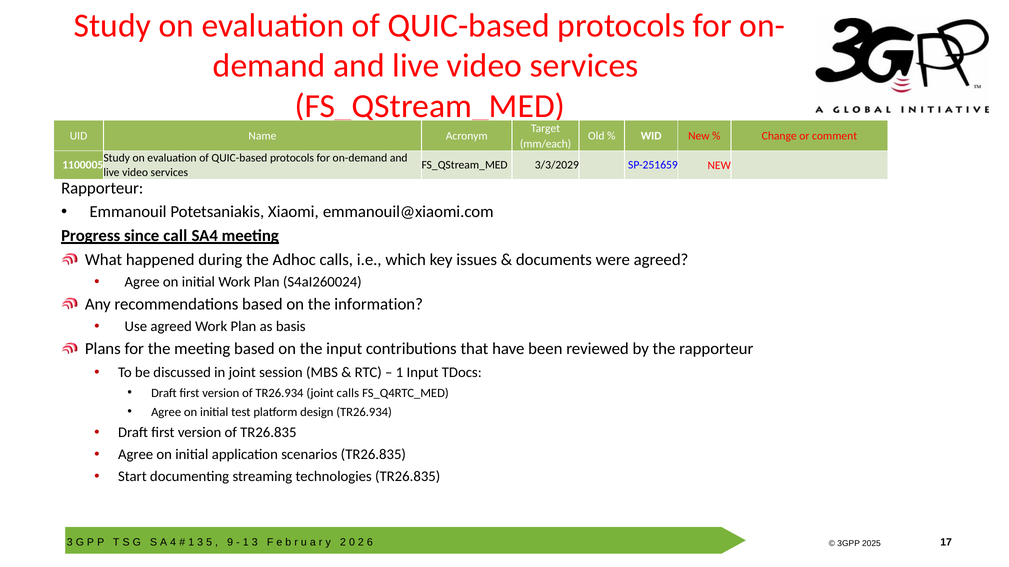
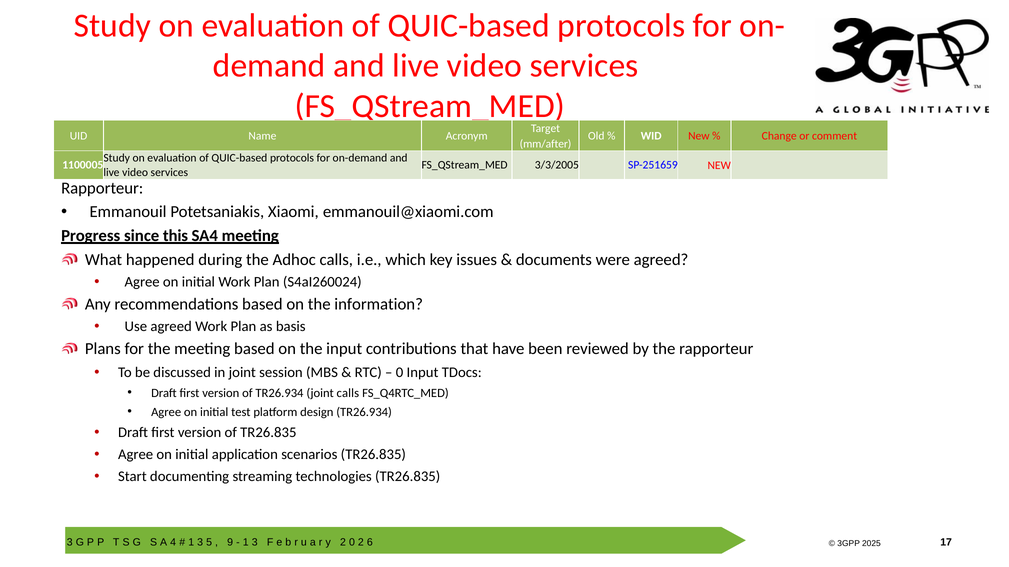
mm/each: mm/each -> mm/after
3/3/2029: 3/3/2029 -> 3/3/2005
call: call -> this
1 at (399, 373): 1 -> 0
